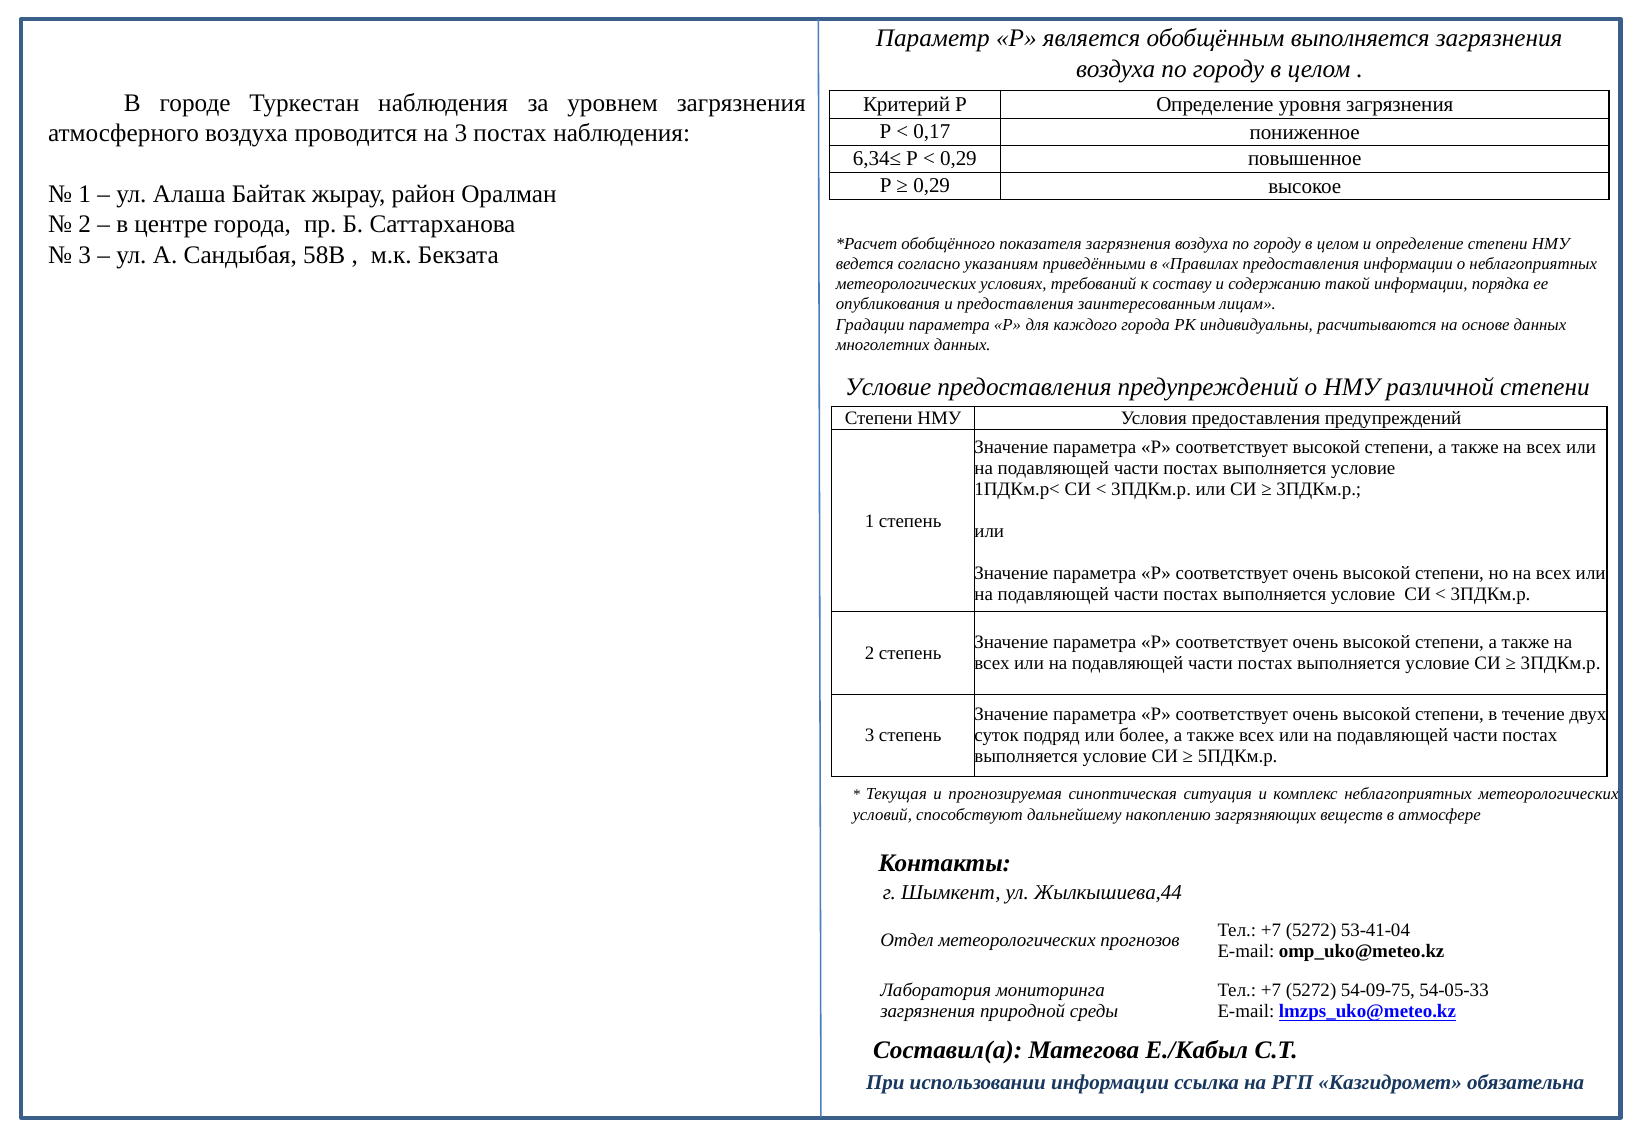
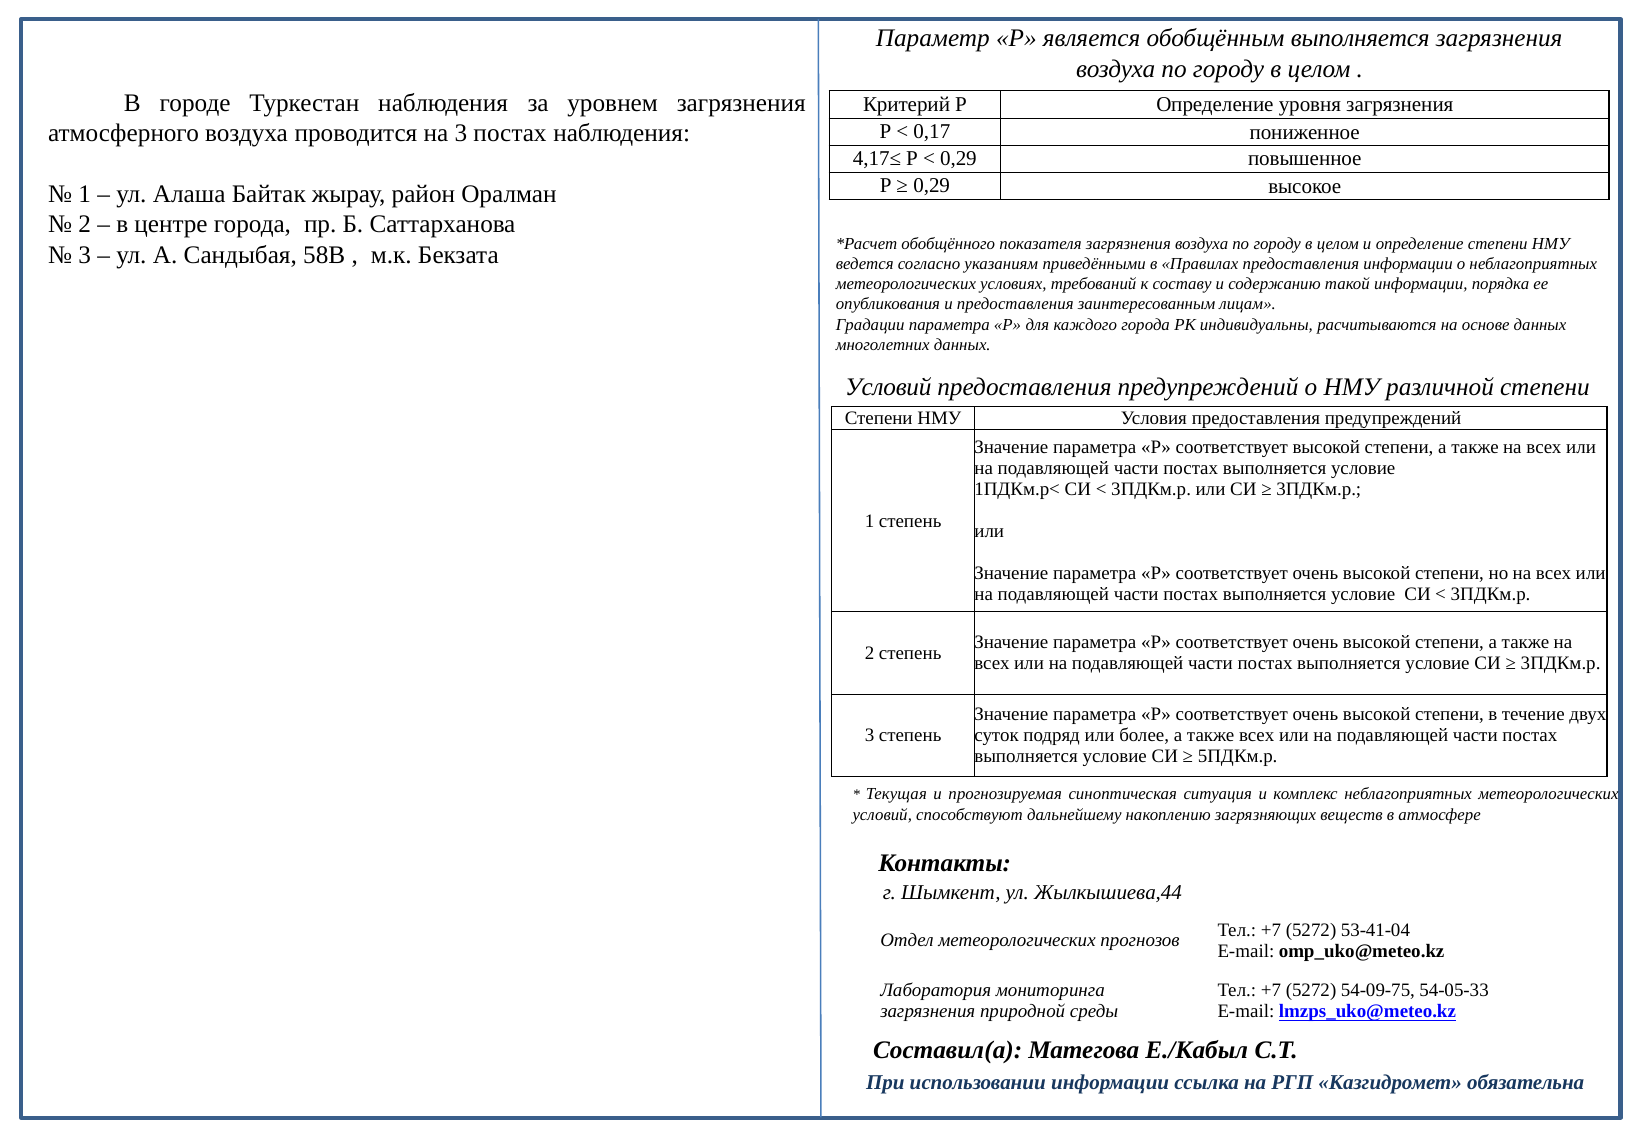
6,34≤: 6,34≤ -> 4,17≤
Условие at (888, 387): Условие -> Условий
